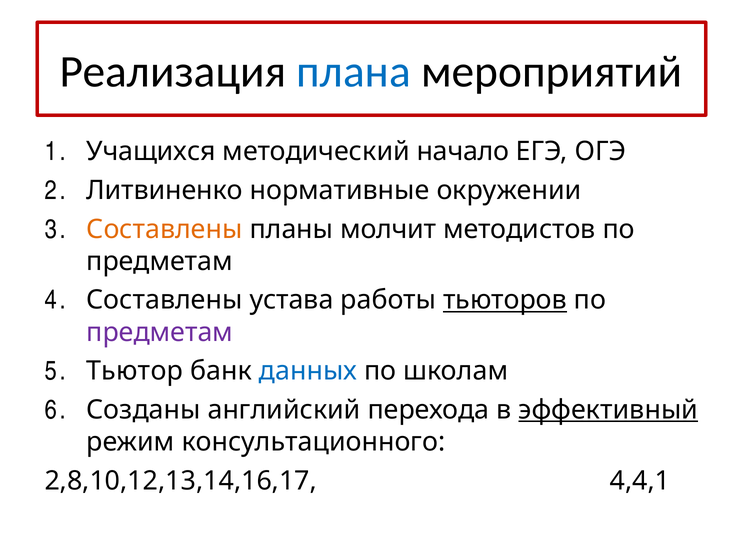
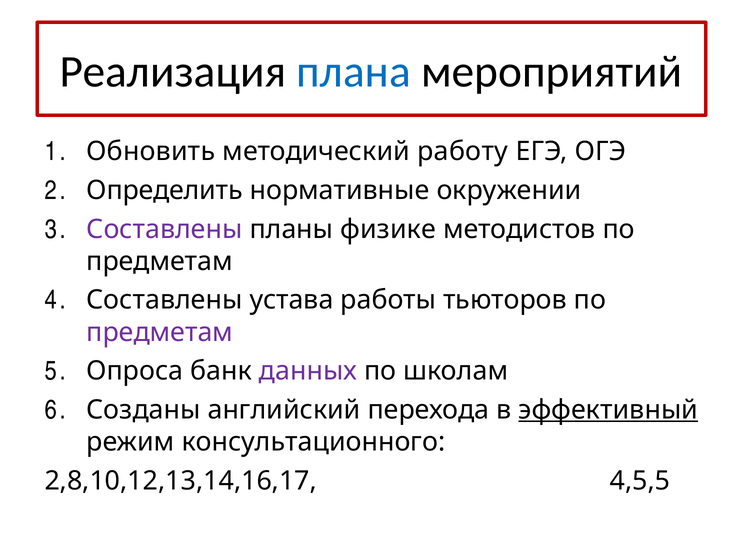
Учащихся: Учащихся -> Обновить
начало: начало -> работу
Литвиненко: Литвиненко -> Определить
Составлены at (164, 229) colour: orange -> purple
молчит: молчит -> физике
тьюторов underline: present -> none
Тьютор: Тьютор -> Опроса
данных colour: blue -> purple
4,4,1: 4,4,1 -> 4,5,5
